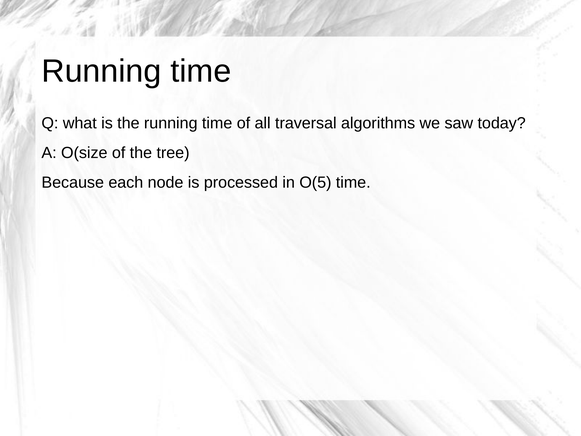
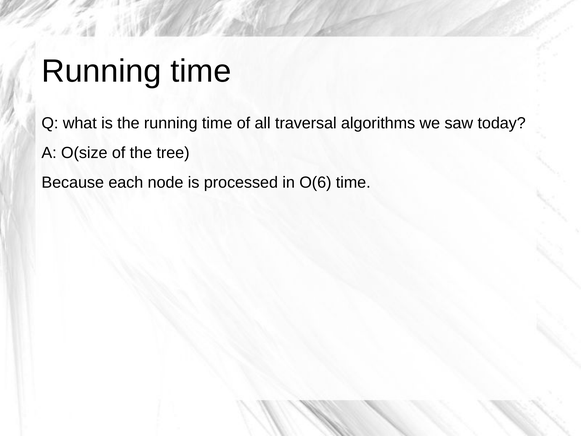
O(5: O(5 -> O(6
